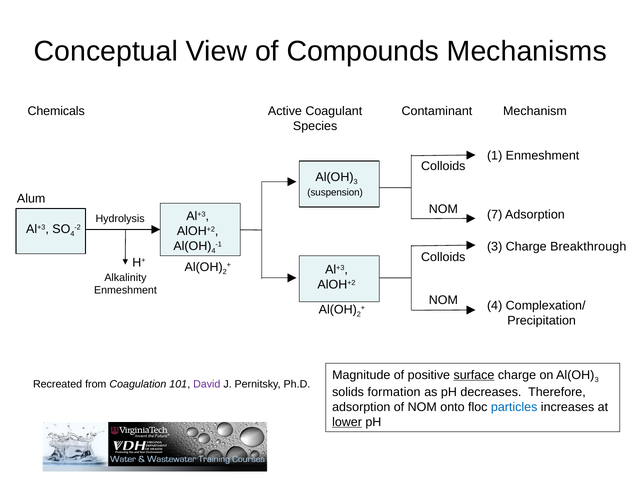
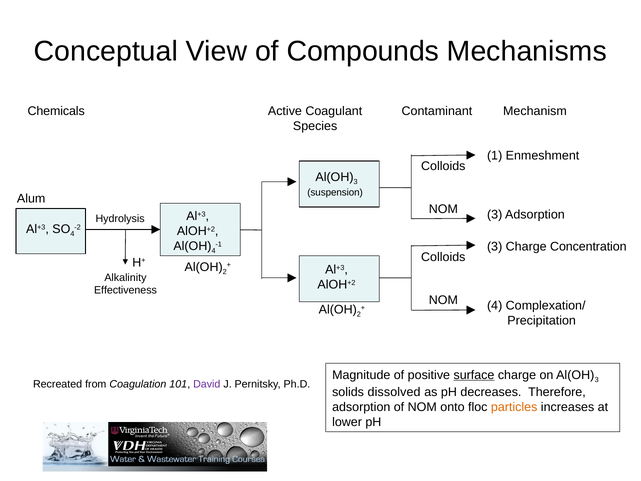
NOM 7: 7 -> 3
Breakthrough: Breakthrough -> Concentration
Enmeshment at (125, 290): Enmeshment -> Effectiveness
formation: formation -> dissolved
particles colour: blue -> orange
lower underline: present -> none
